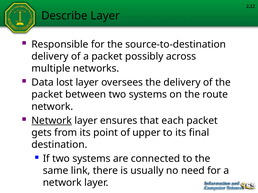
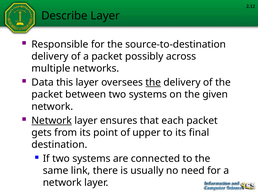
lost: lost -> this
the at (153, 83) underline: none -> present
route: route -> given
